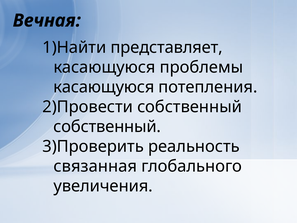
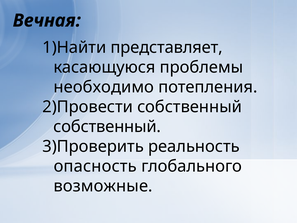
касающуюся at (104, 87): касающуюся -> необходимо
связанная: связанная -> опасность
увеличения: увеличения -> возможные
